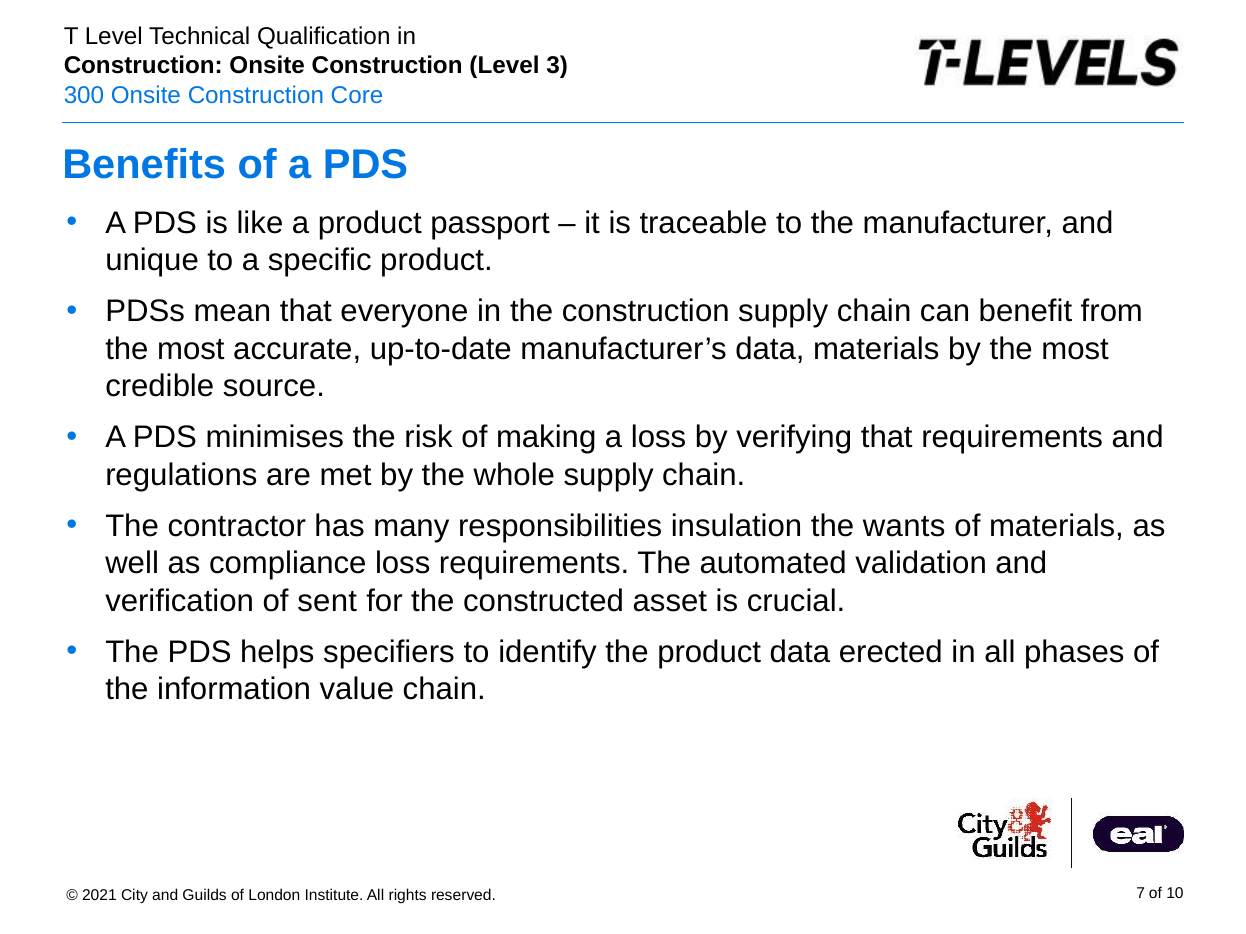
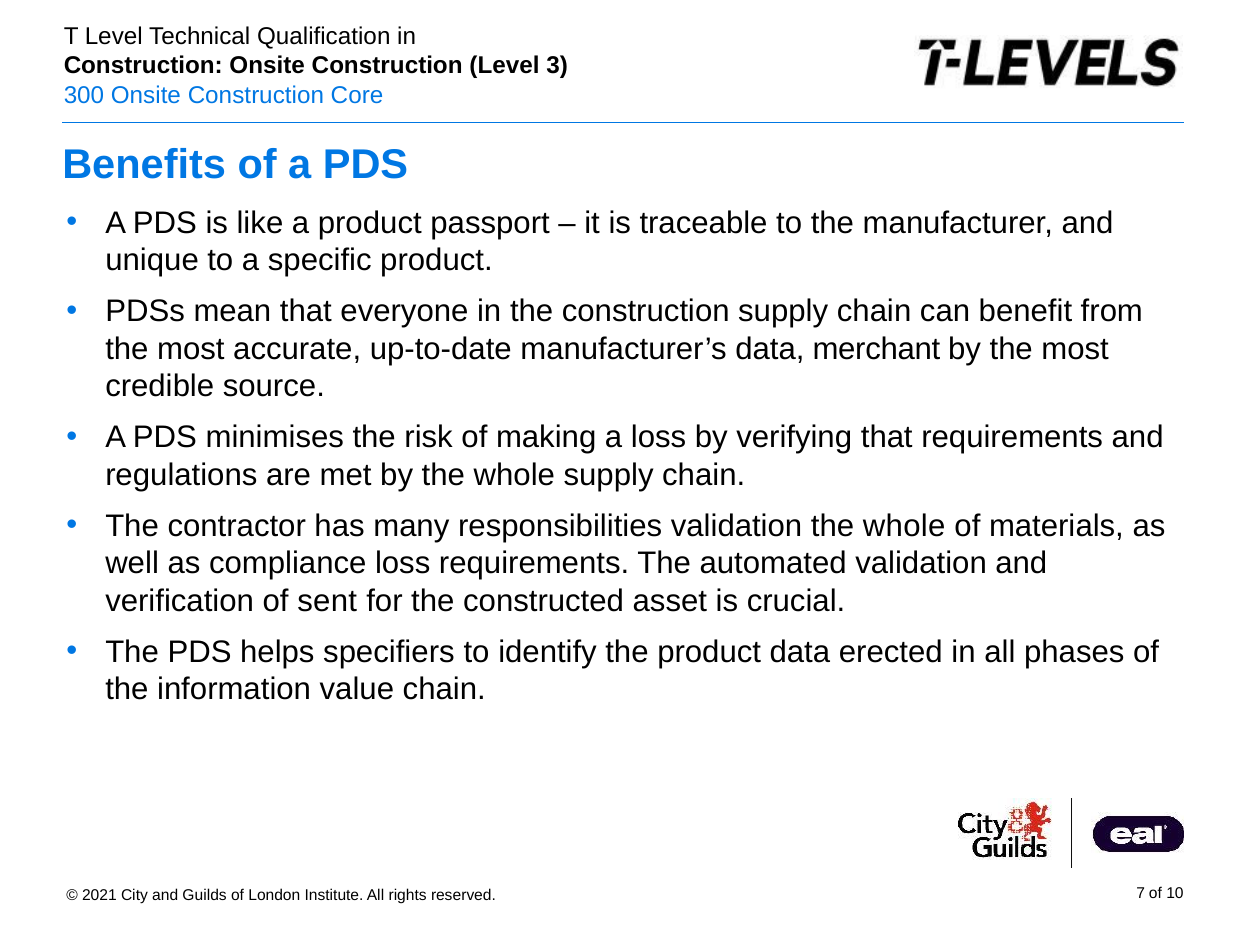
data materials: materials -> merchant
responsibilities insulation: insulation -> validation
wants at (904, 526): wants -> whole
